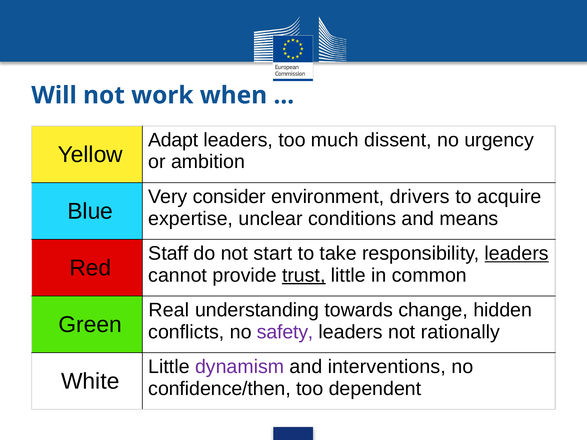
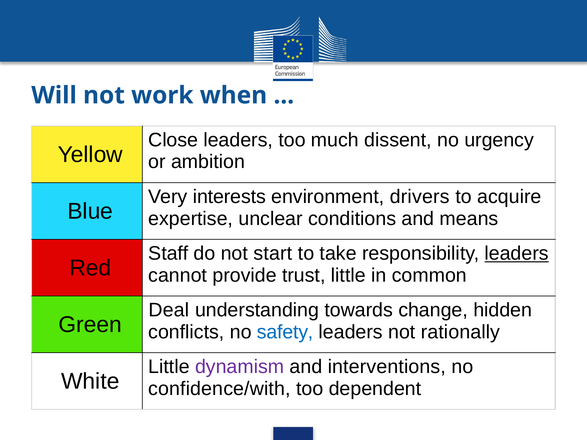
Adapt: Adapt -> Close
consider: consider -> interests
trust underline: present -> none
Real: Real -> Deal
safety colour: purple -> blue
confidence/then: confidence/then -> confidence/with
